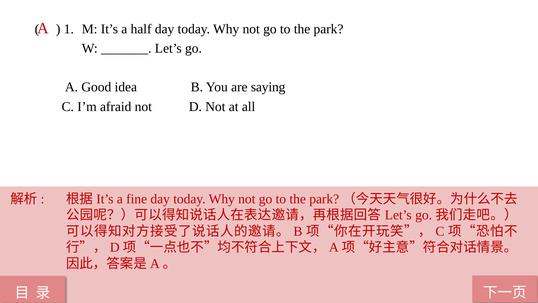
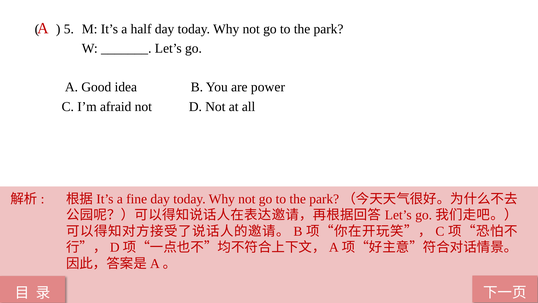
1: 1 -> 5
saying: saying -> power
